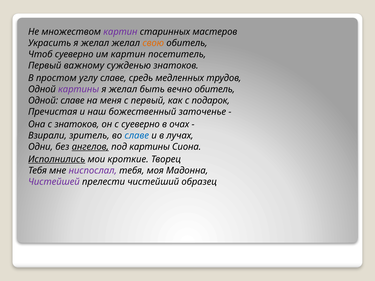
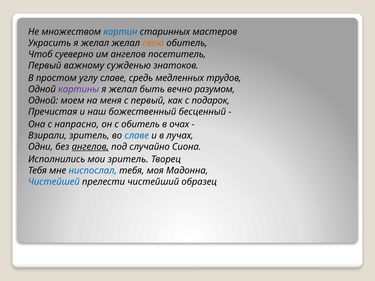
картин at (120, 32) colour: purple -> blue
им картин: картин -> ангелов
вечно обитель: обитель -> разумом
Одной славе: славе -> моем
заточенье: заточенье -> бесценный
с знатоков: знатоков -> напрасно
с суеверно: суеверно -> обитель
под картины: картины -> случайно
Исполнились underline: present -> none
мои кроткие: кроткие -> зритель
ниспослал colour: purple -> blue
Чистейшей colour: purple -> blue
